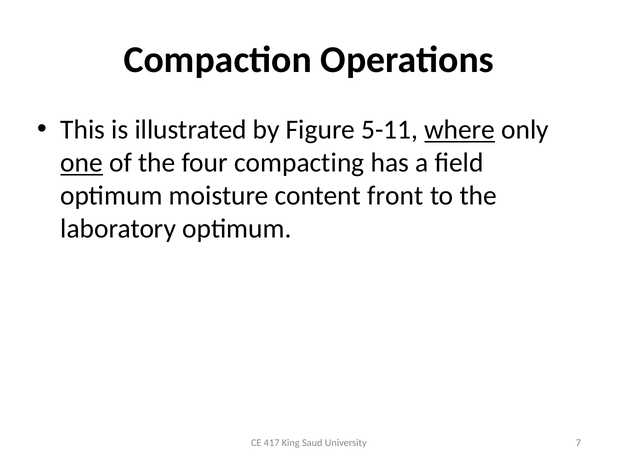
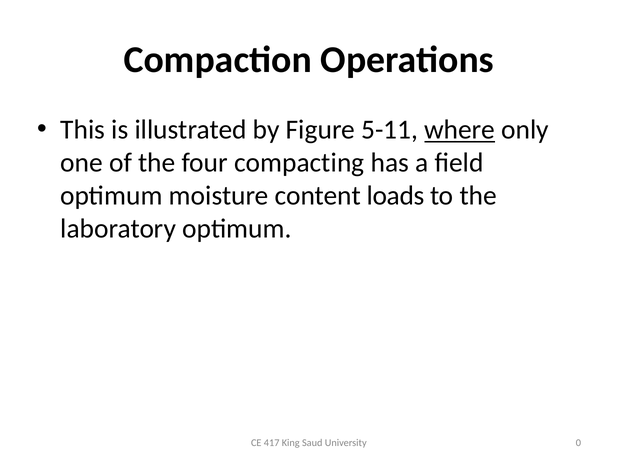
one underline: present -> none
front: front -> loads
7: 7 -> 0
